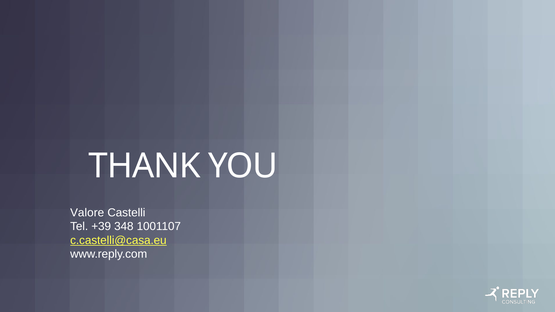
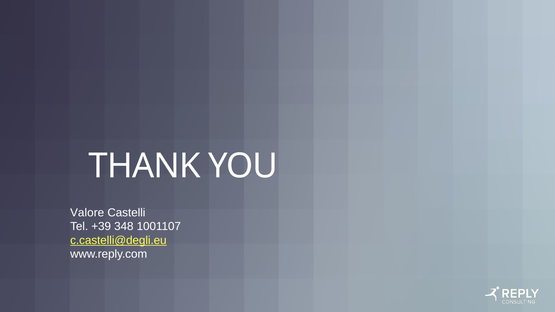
c.castelli@casa.eu: c.castelli@casa.eu -> c.castelli@degli.eu
